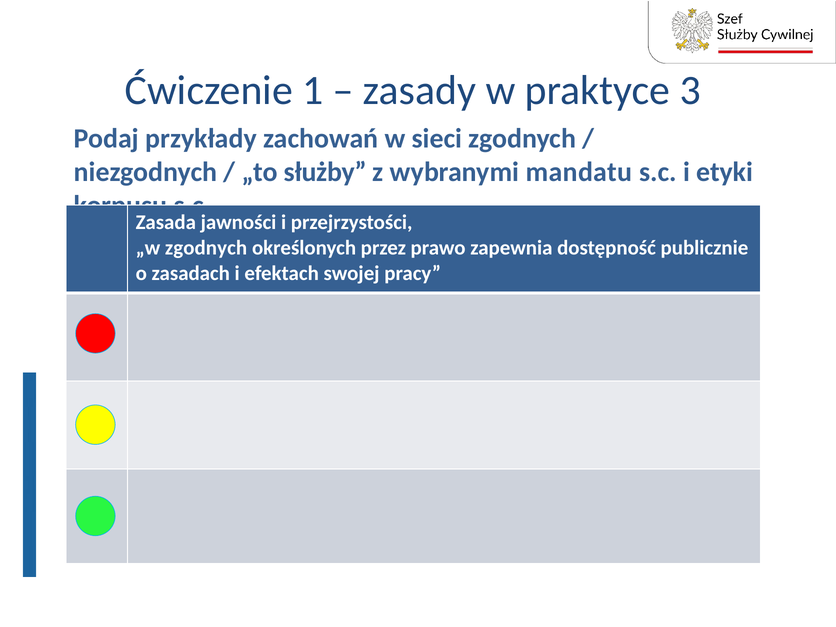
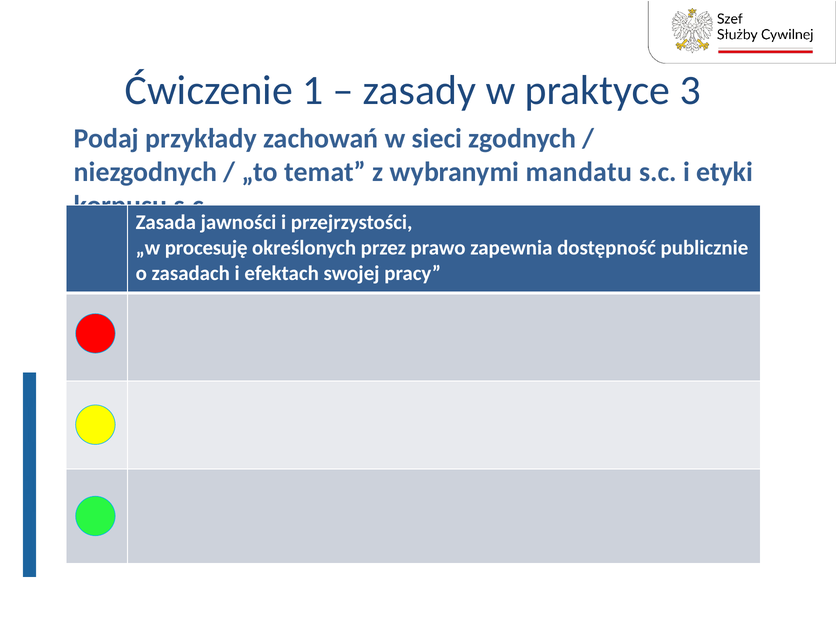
służby: służby -> temat
„w zgodnych: zgodnych -> procesuję
